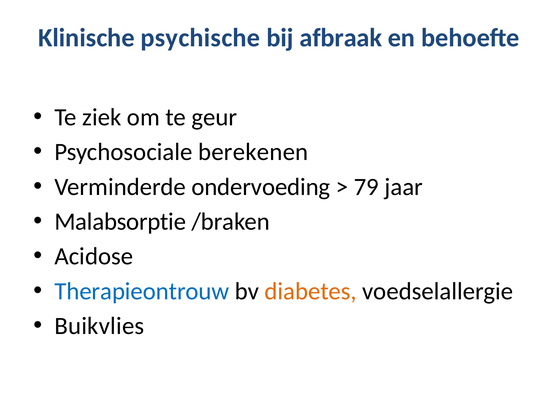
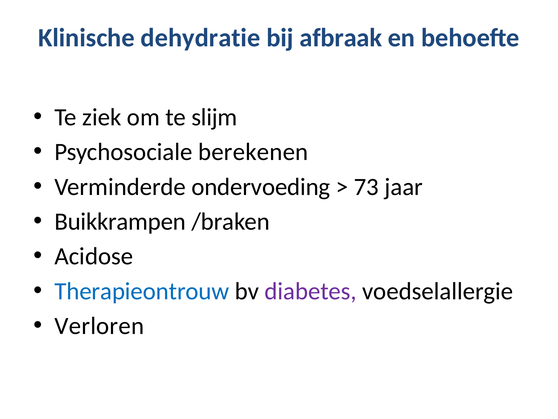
psychische: psychische -> dehydratie
geur: geur -> slijm
79: 79 -> 73
Malabsorptie: Malabsorptie -> Buikkrampen
diabetes colour: orange -> purple
Buikvlies: Buikvlies -> Verloren
